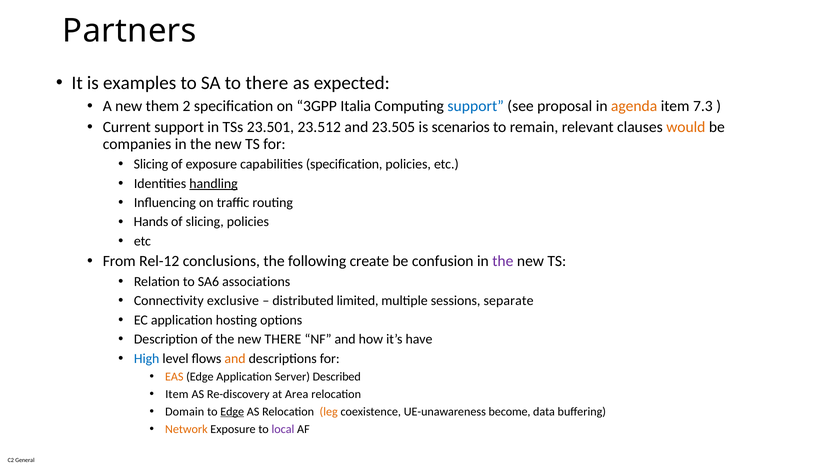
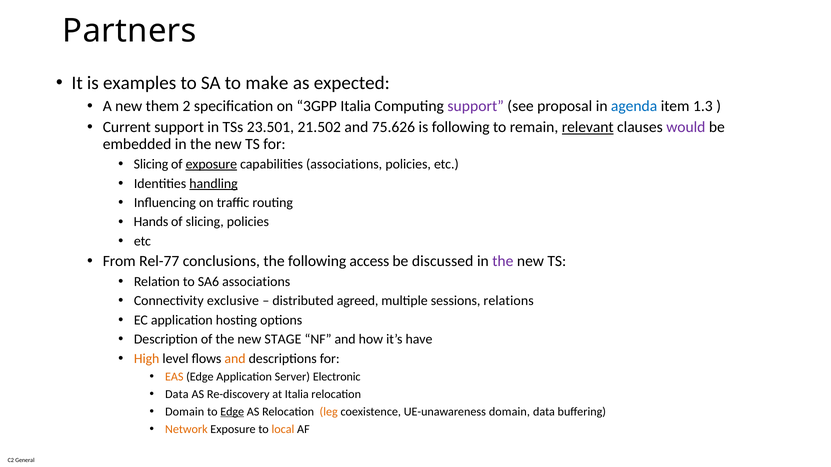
to there: there -> make
support at (476, 106) colour: blue -> purple
agenda colour: orange -> blue
7.3: 7.3 -> 1.3
23.512: 23.512 -> 21.502
23.505: 23.505 -> 75.626
is scenarios: scenarios -> following
relevant underline: none -> present
would colour: orange -> purple
companies: companies -> embedded
exposure at (211, 164) underline: none -> present
capabilities specification: specification -> associations
Rel-12: Rel-12 -> Rel-77
create: create -> access
confusion: confusion -> discussed
limited: limited -> agreed
separate: separate -> relations
new THERE: THERE -> STAGE
High colour: blue -> orange
Described: Described -> Electronic
Item at (177, 395): Item -> Data
at Area: Area -> Italia
UE-unawareness become: become -> domain
local colour: purple -> orange
